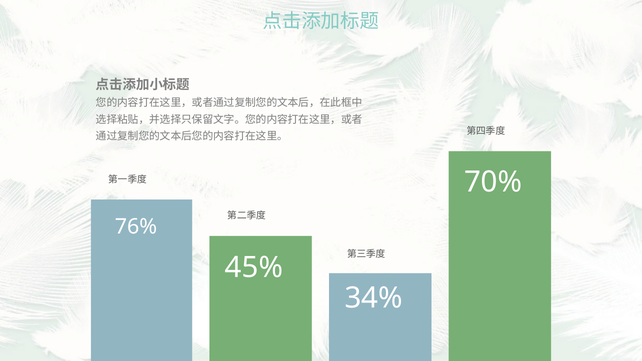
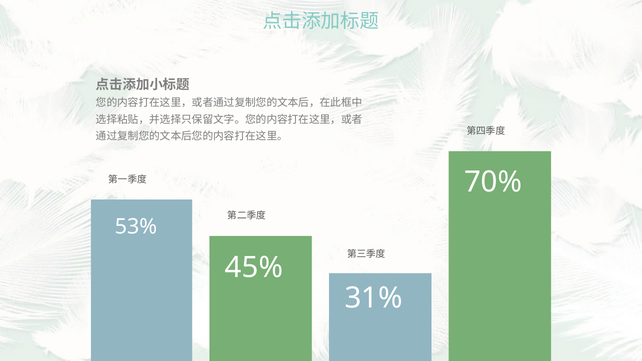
76%: 76% -> 53%
34%: 34% -> 31%
